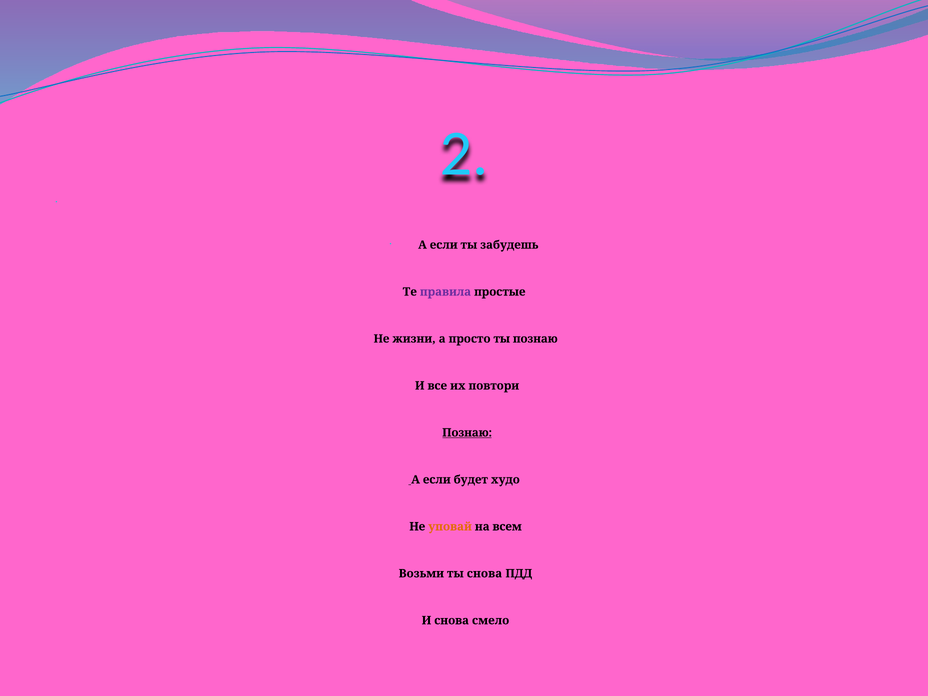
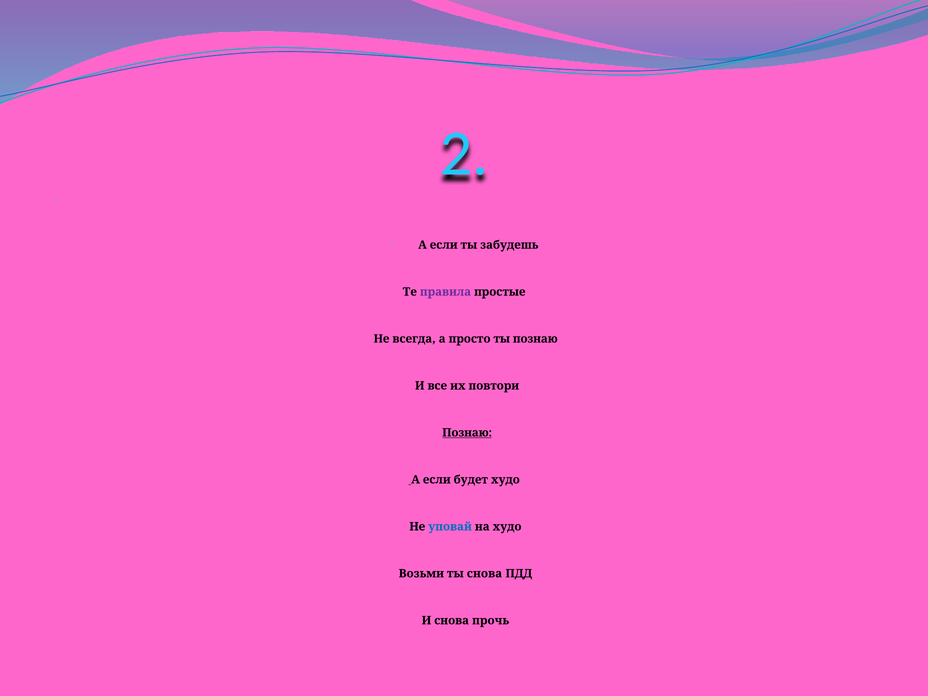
жизни: жизни -> всегда
уповай colour: orange -> blue
на всем: всем -> худо
смело: смело -> прочь
